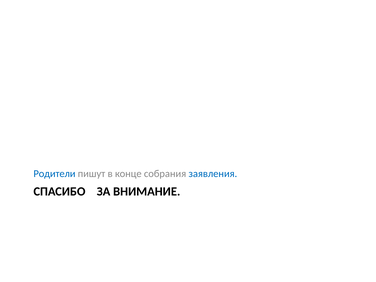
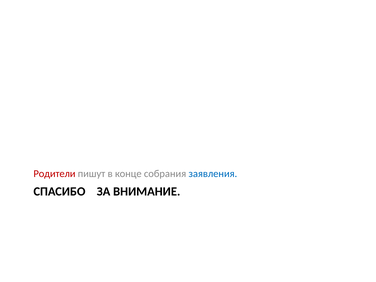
Родители colour: blue -> red
